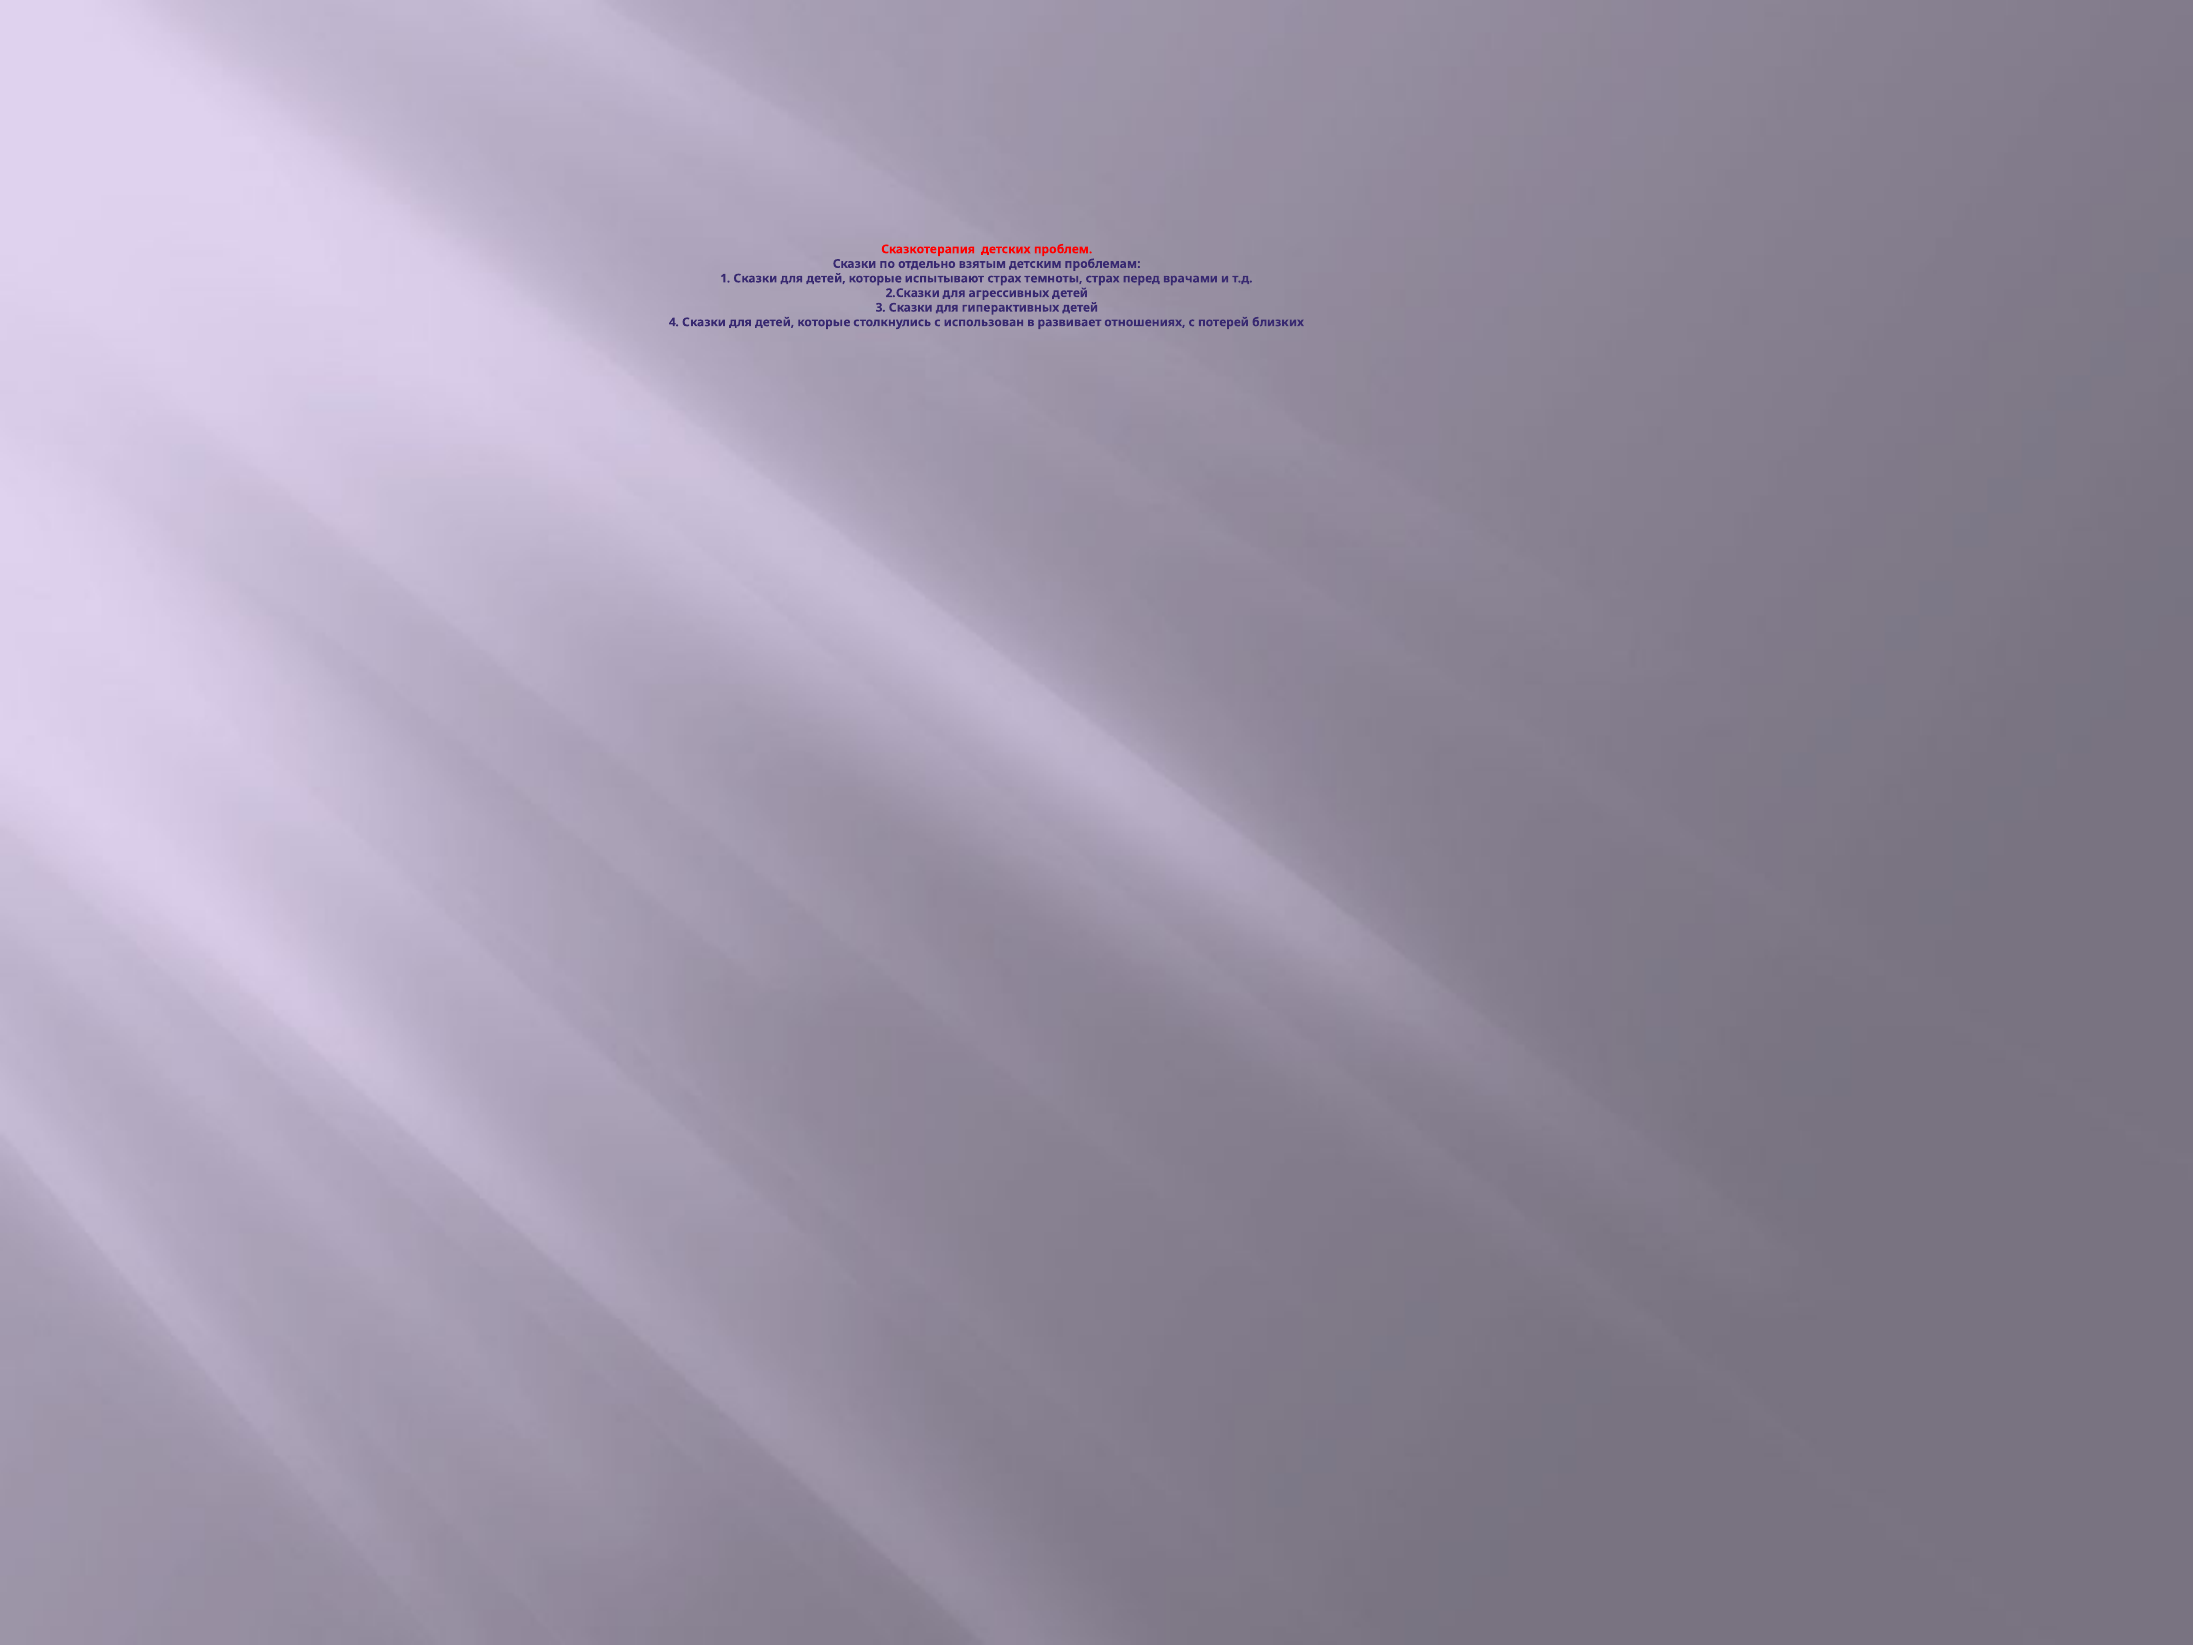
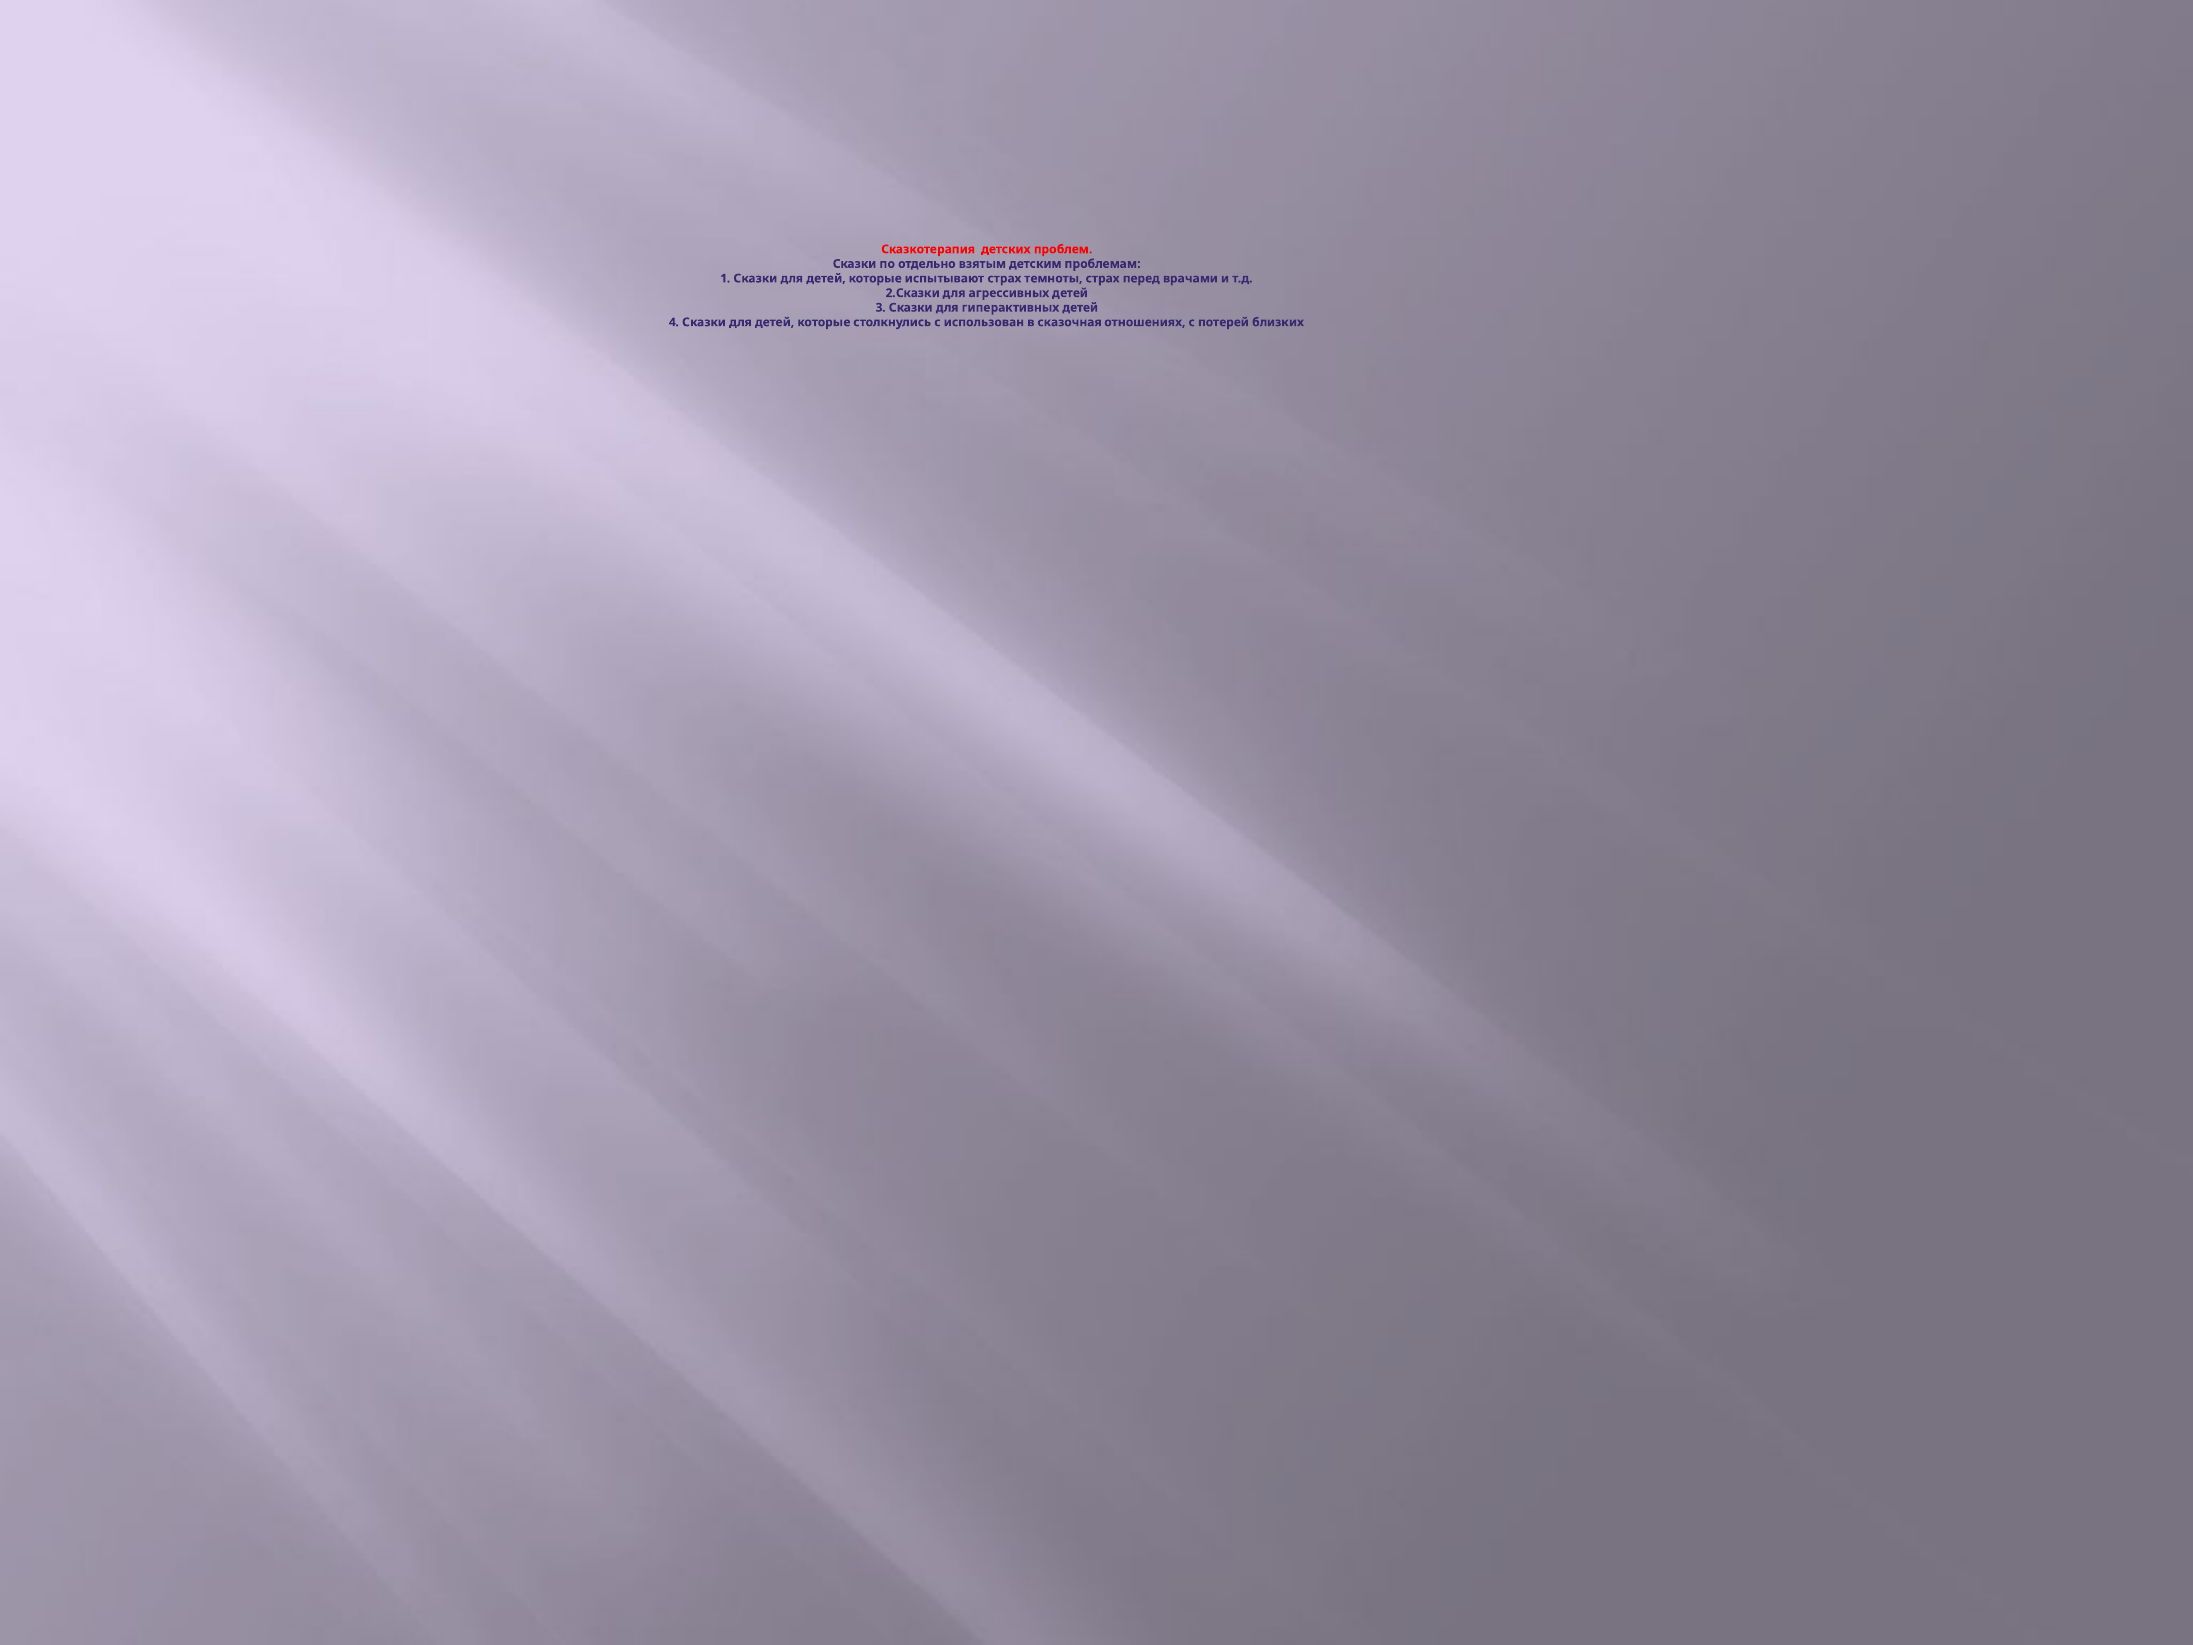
развивает: развивает -> сказочная
